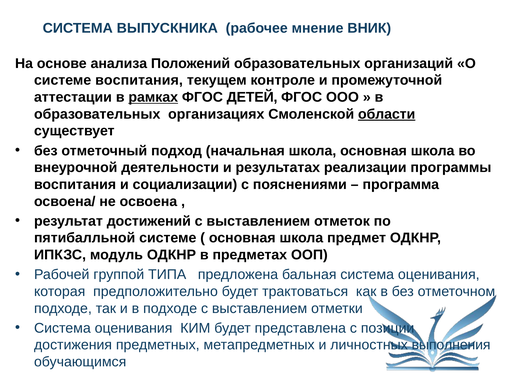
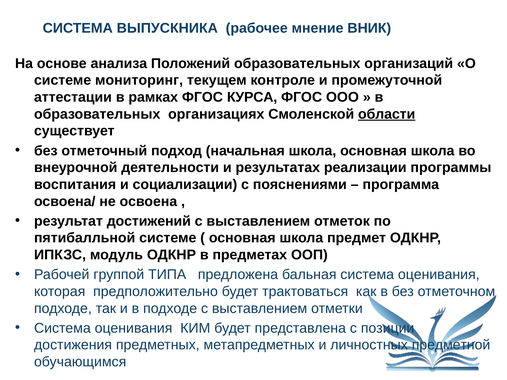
системе воспитания: воспитания -> мониторинг
рамках underline: present -> none
ДЕТЕЙ: ДЕТЕЙ -> КУРСА
выполнения: выполнения -> предметной
